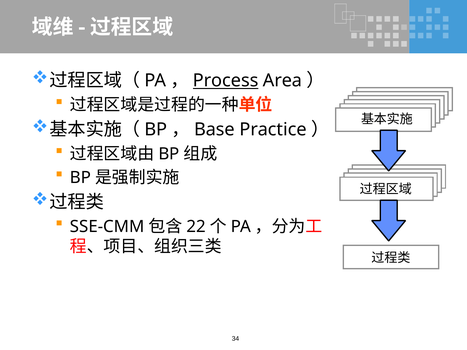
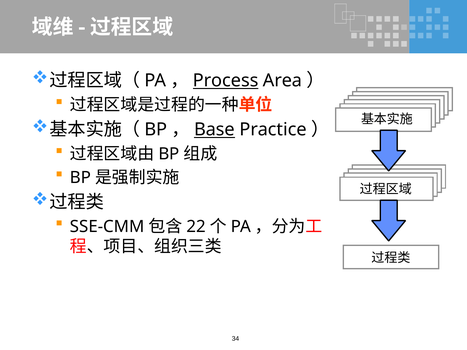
Base at (214, 130) underline: none -> present
